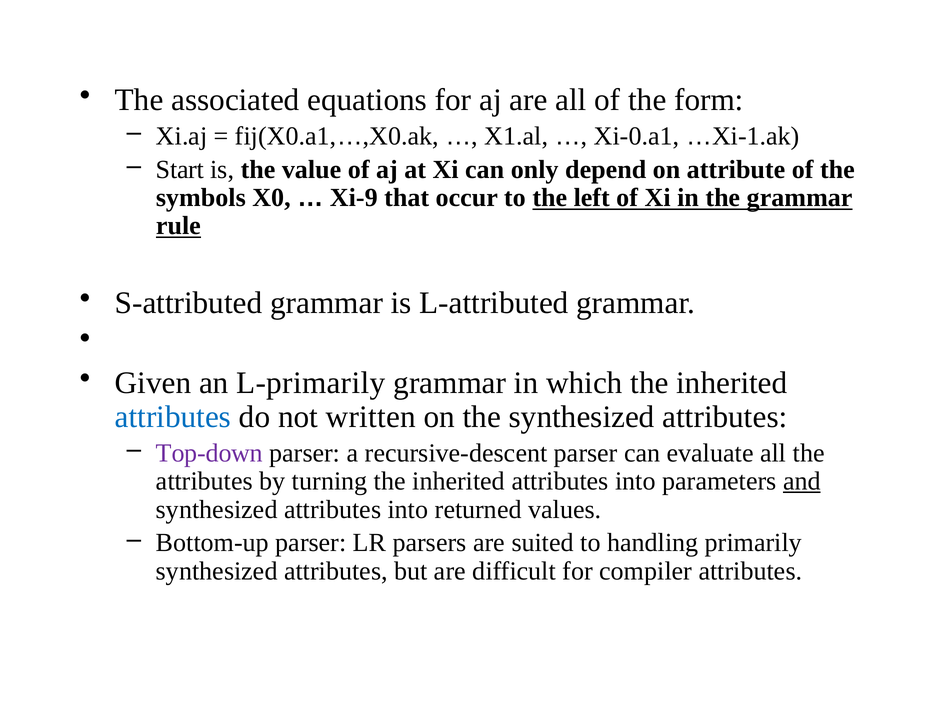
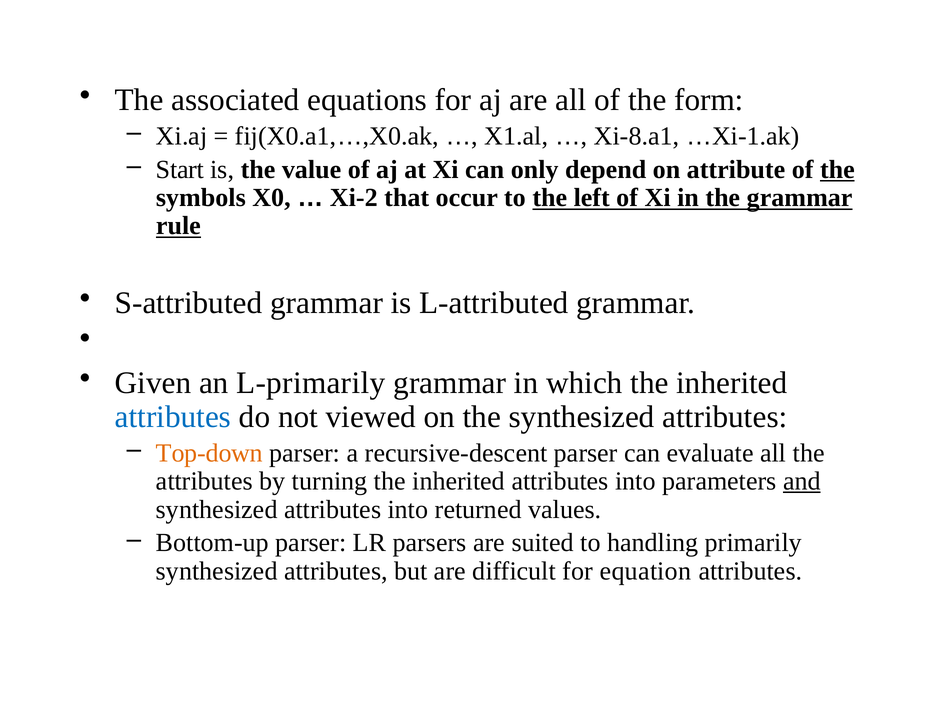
Xi-0.a1: Xi-0.a1 -> Xi-8.a1
the at (837, 169) underline: none -> present
Xi-9: Xi-9 -> Xi-2
written: written -> viewed
Top-down colour: purple -> orange
compiler: compiler -> equation
